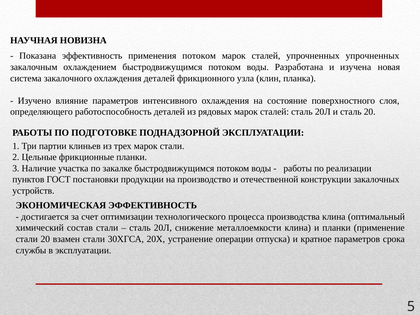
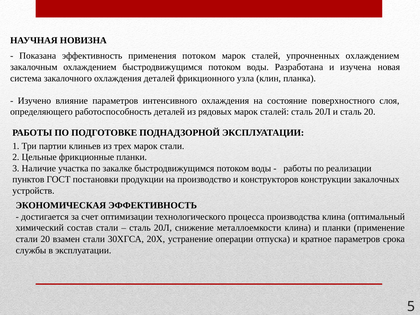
упрочненных упрочненных: упрочненных -> охлаждением
отечественной: отечественной -> конструкторов
